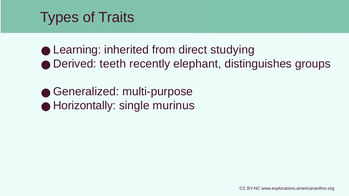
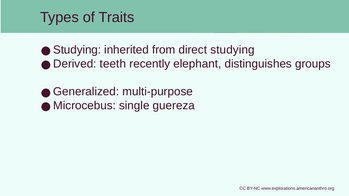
Learning at (77, 50): Learning -> Studying
Horizontally: Horizontally -> Microcebus
murinus: murinus -> guereza
